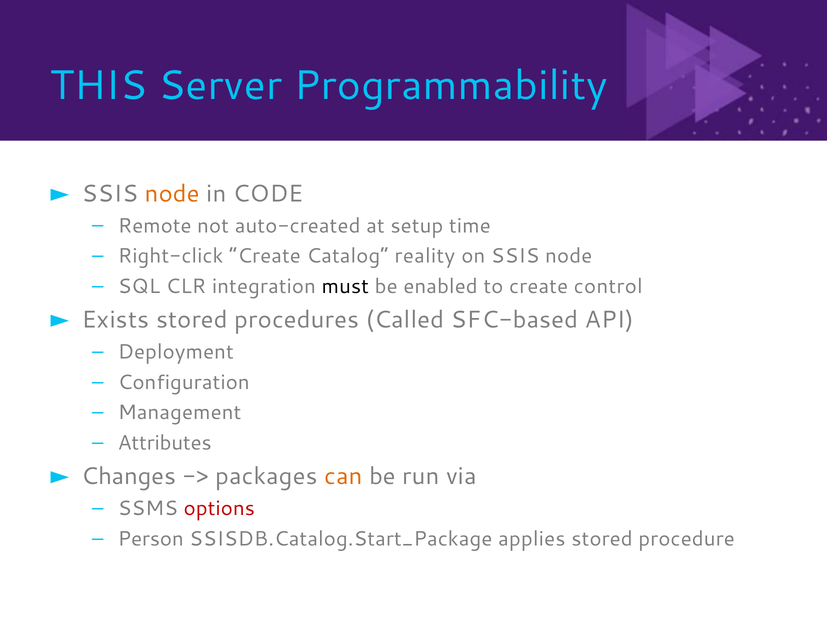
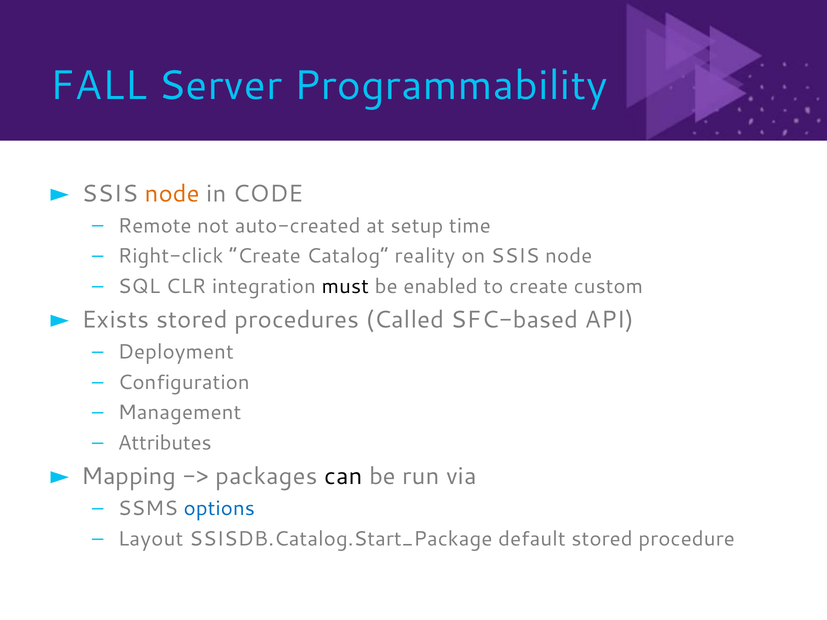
THIS: THIS -> FALL
control: control -> custom
Changes: Changes -> Mapping
can colour: orange -> black
options colour: red -> blue
Person: Person -> Layout
applies: applies -> default
